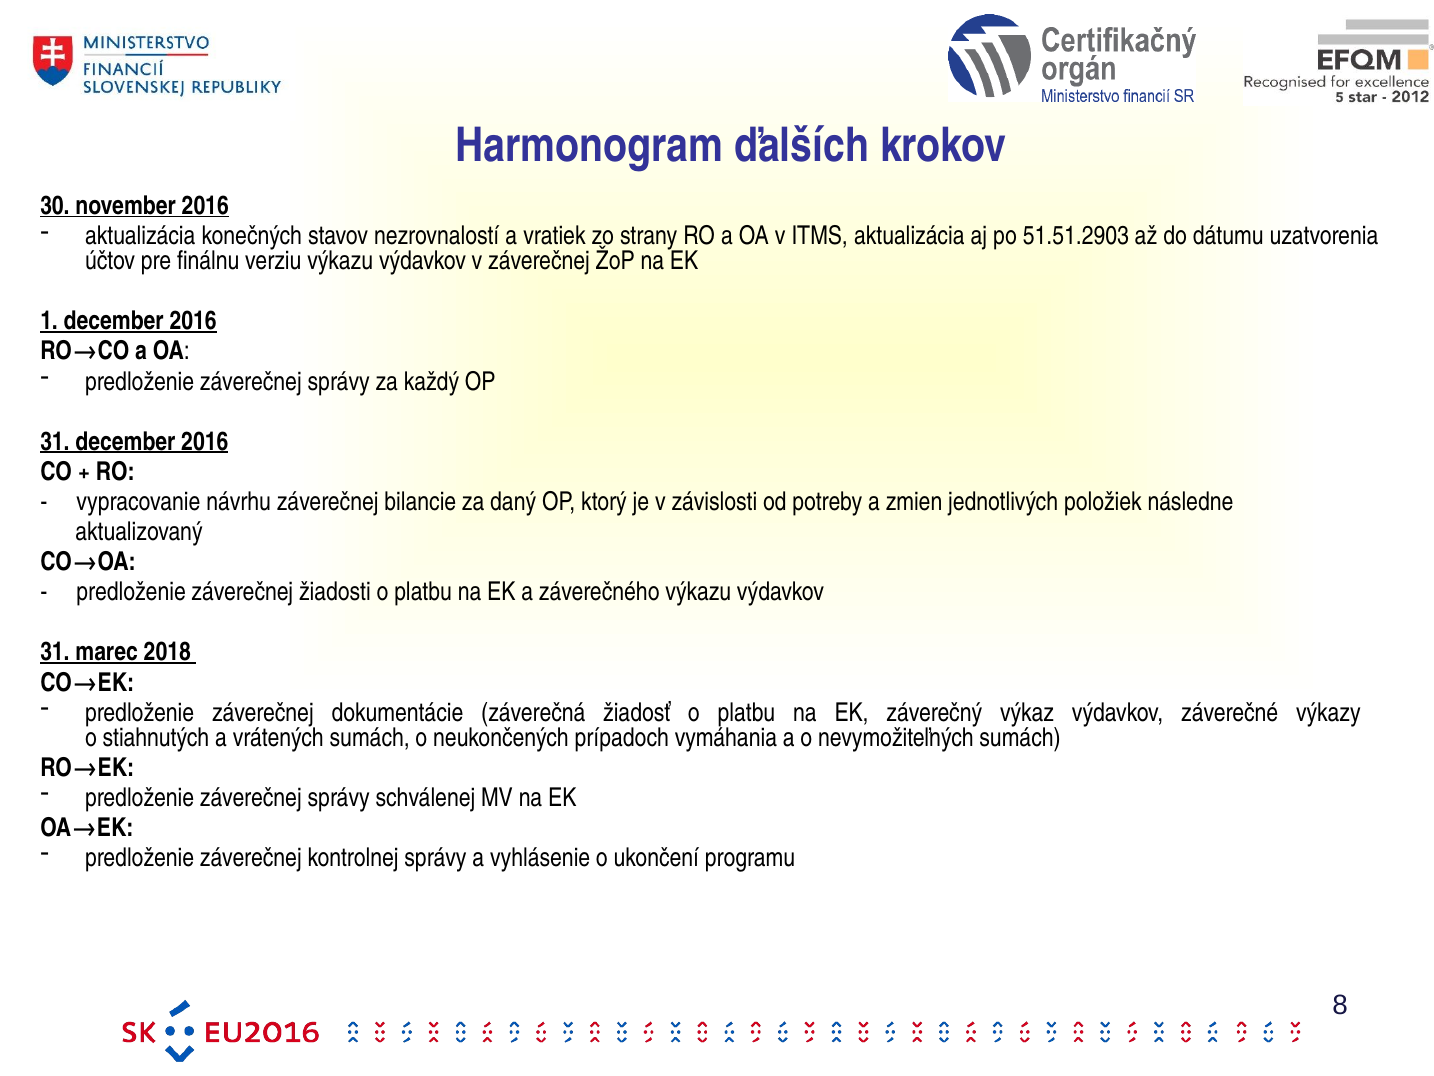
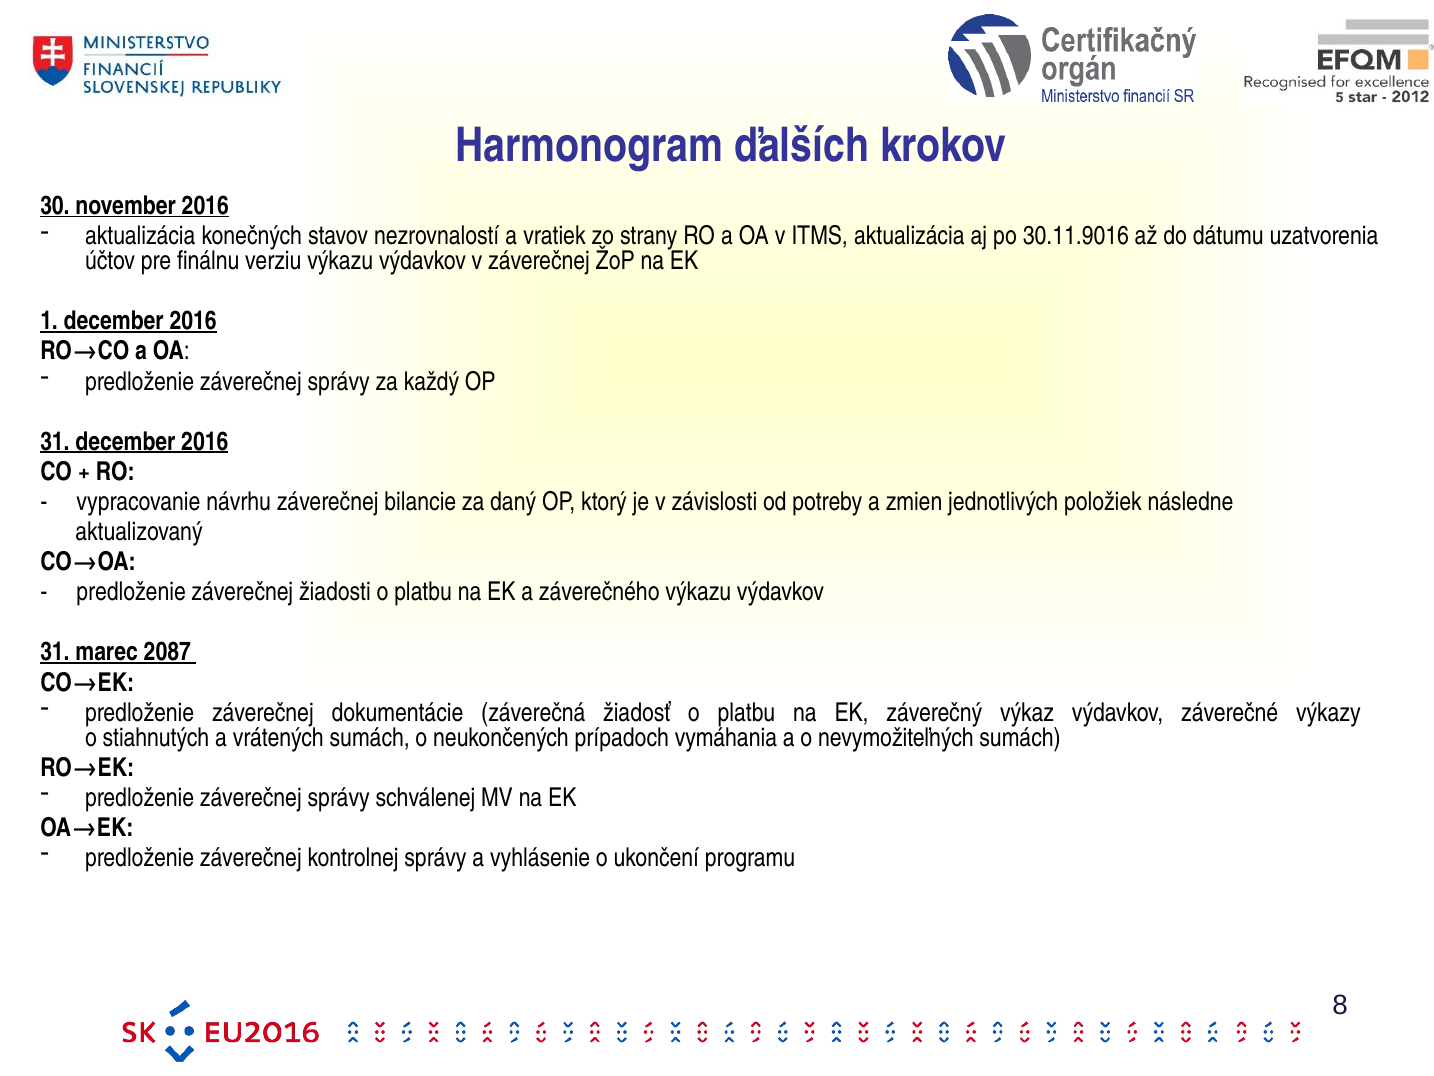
51.51.2903: 51.51.2903 -> 30.11.9016
2018: 2018 -> 2087
